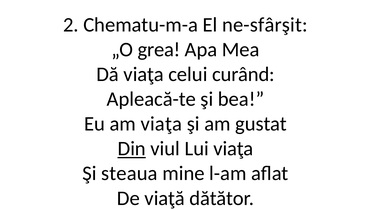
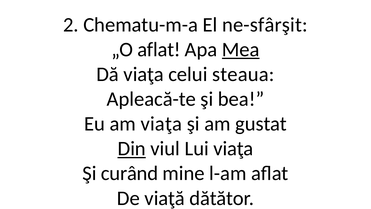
„O grea: grea -> aflat
Mea underline: none -> present
curând: curând -> steaua
steaua: steaua -> curând
